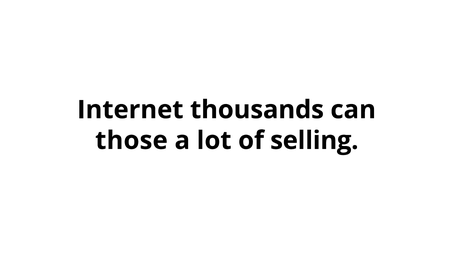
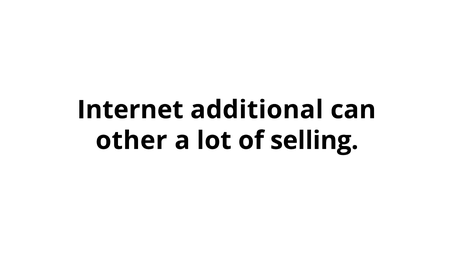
thousands: thousands -> additional
those: those -> other
